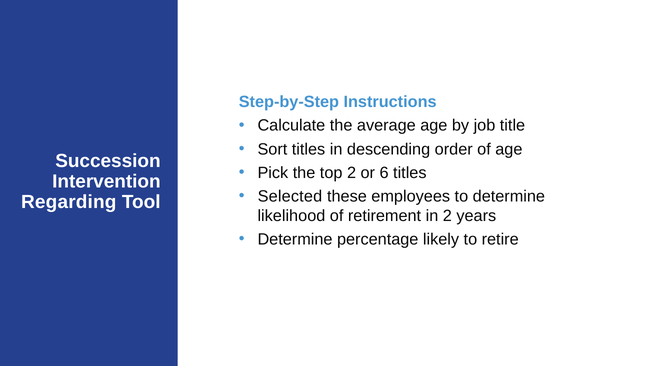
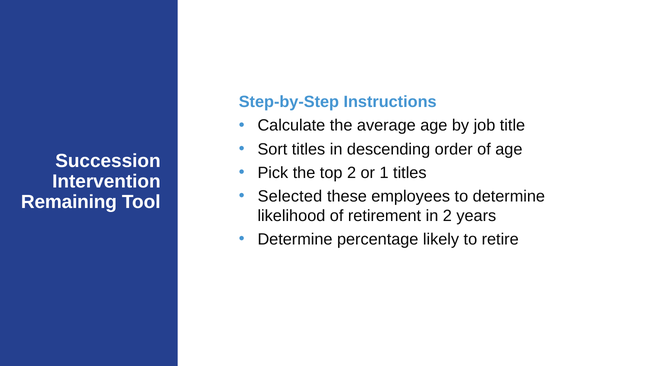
6: 6 -> 1
Regarding: Regarding -> Remaining
